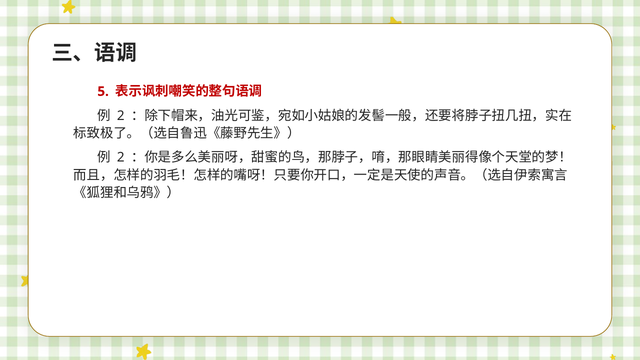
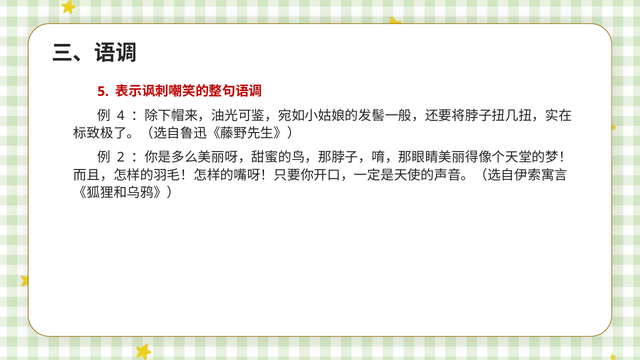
2 at (121, 116): 2 -> 4
